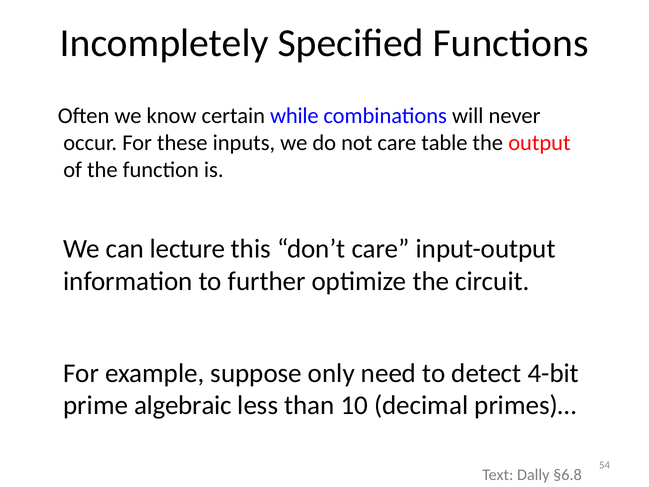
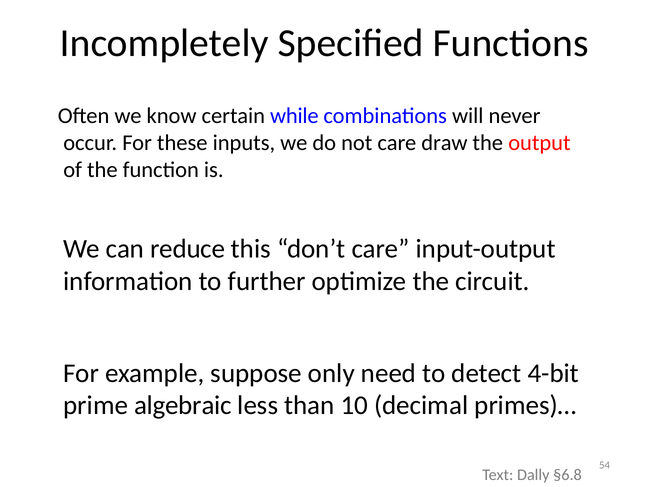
table: table -> draw
lecture: lecture -> reduce
